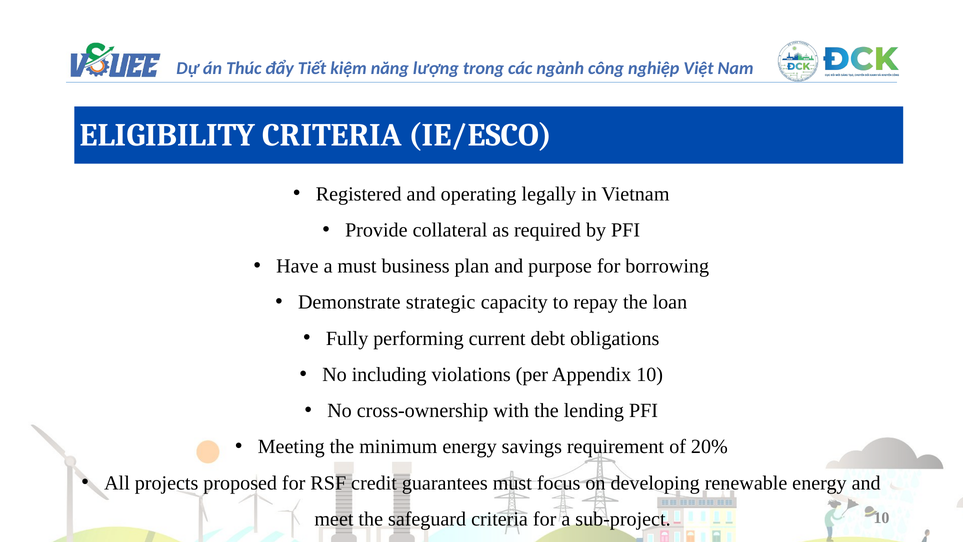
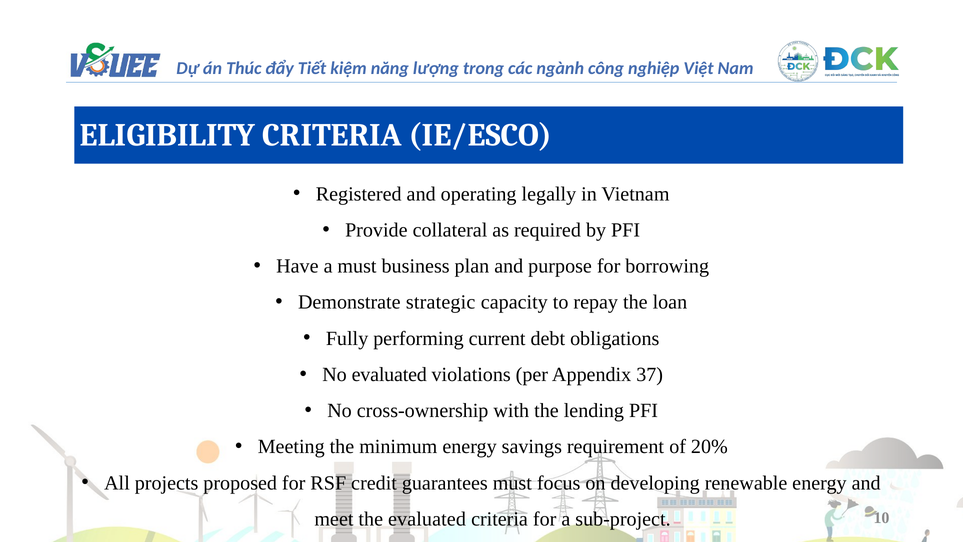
No including: including -> evaluated
Appendix 10: 10 -> 37
the safeguard: safeguard -> evaluated
